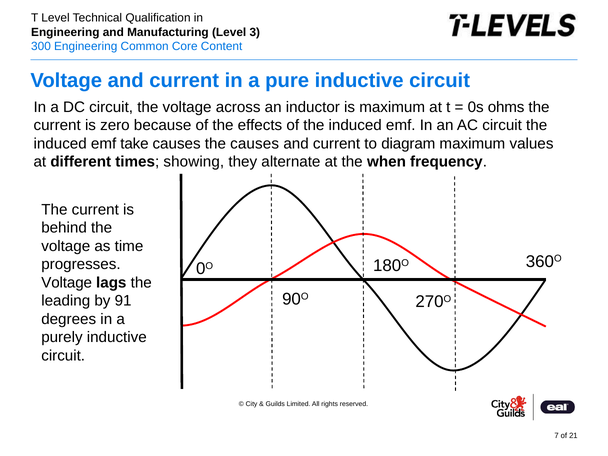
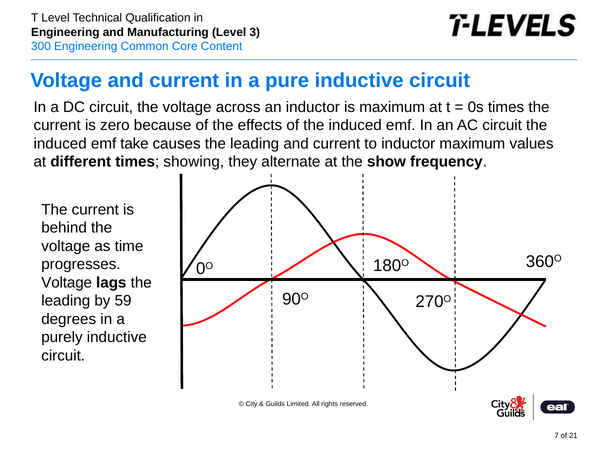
0s ohms: ohms -> times
causes the causes: causes -> leading
to diagram: diagram -> inductor
when: when -> show
91: 91 -> 59
